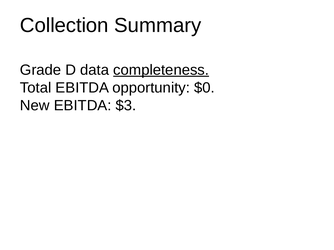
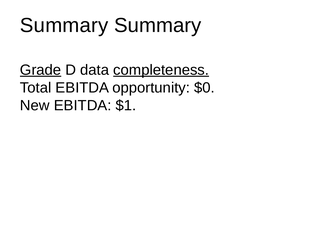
Collection at (64, 25): Collection -> Summary
Grade underline: none -> present
$3: $3 -> $1
